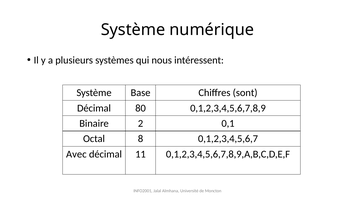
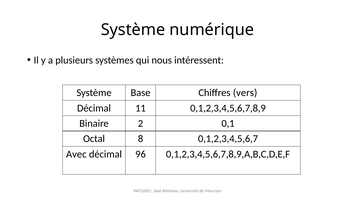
sont: sont -> vers
80: 80 -> 11
11: 11 -> 96
